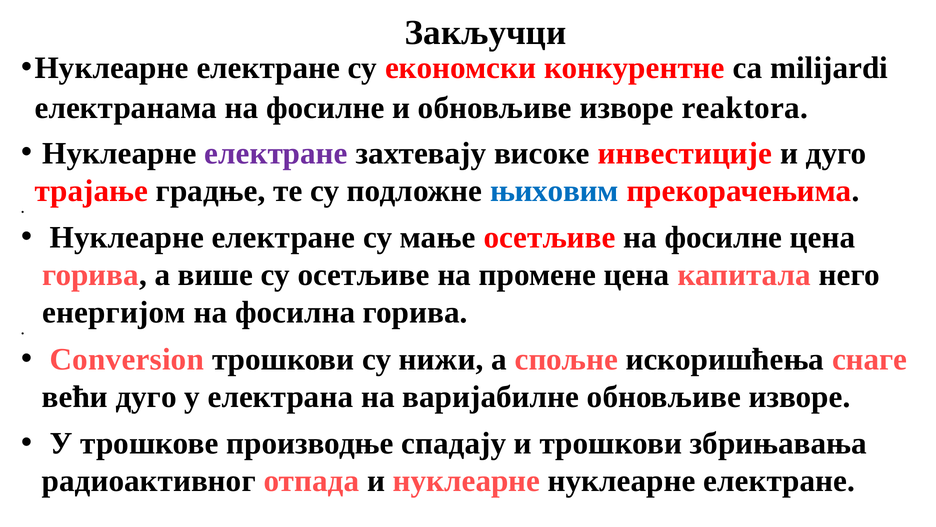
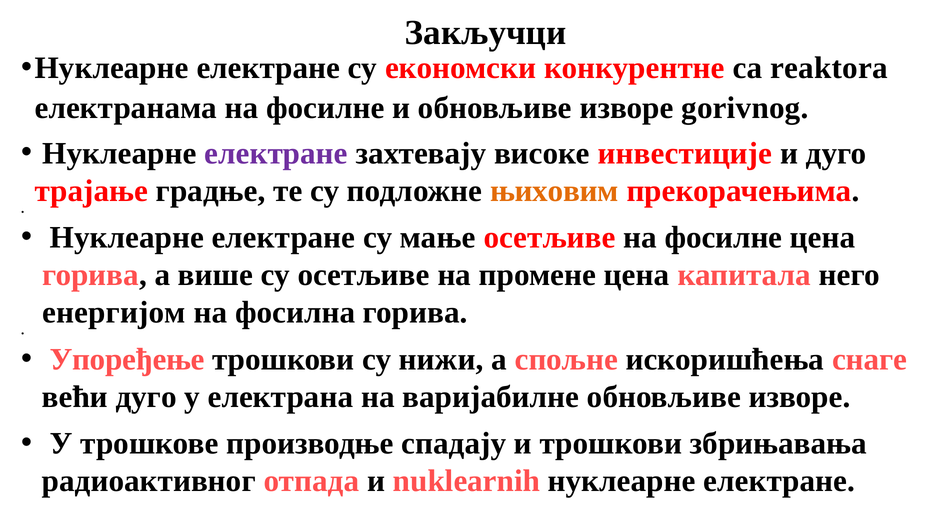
milijardi: milijardi -> reaktora
reaktora: reaktora -> gorivnog
њиховим colour: blue -> orange
Conversion: Conversion -> Упоређење
нуклеарнe: нуклеарнe -> nuklearnih
